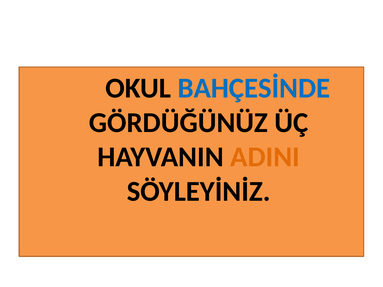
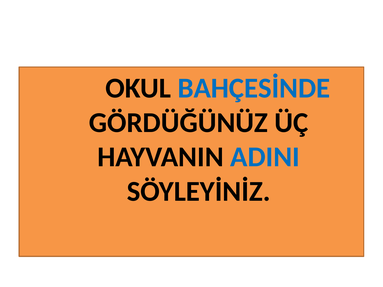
ADINI colour: orange -> blue
